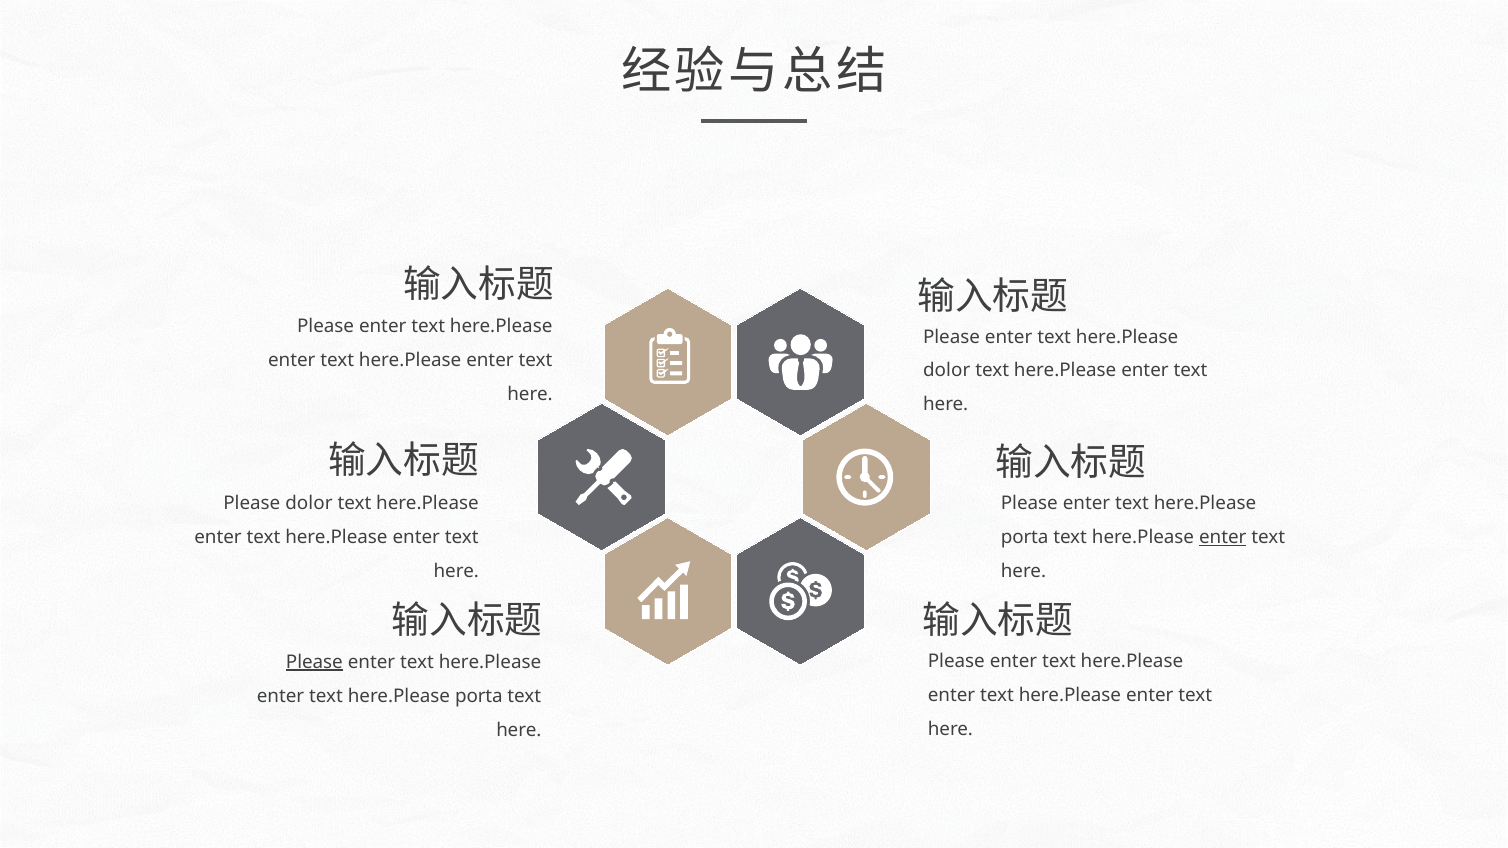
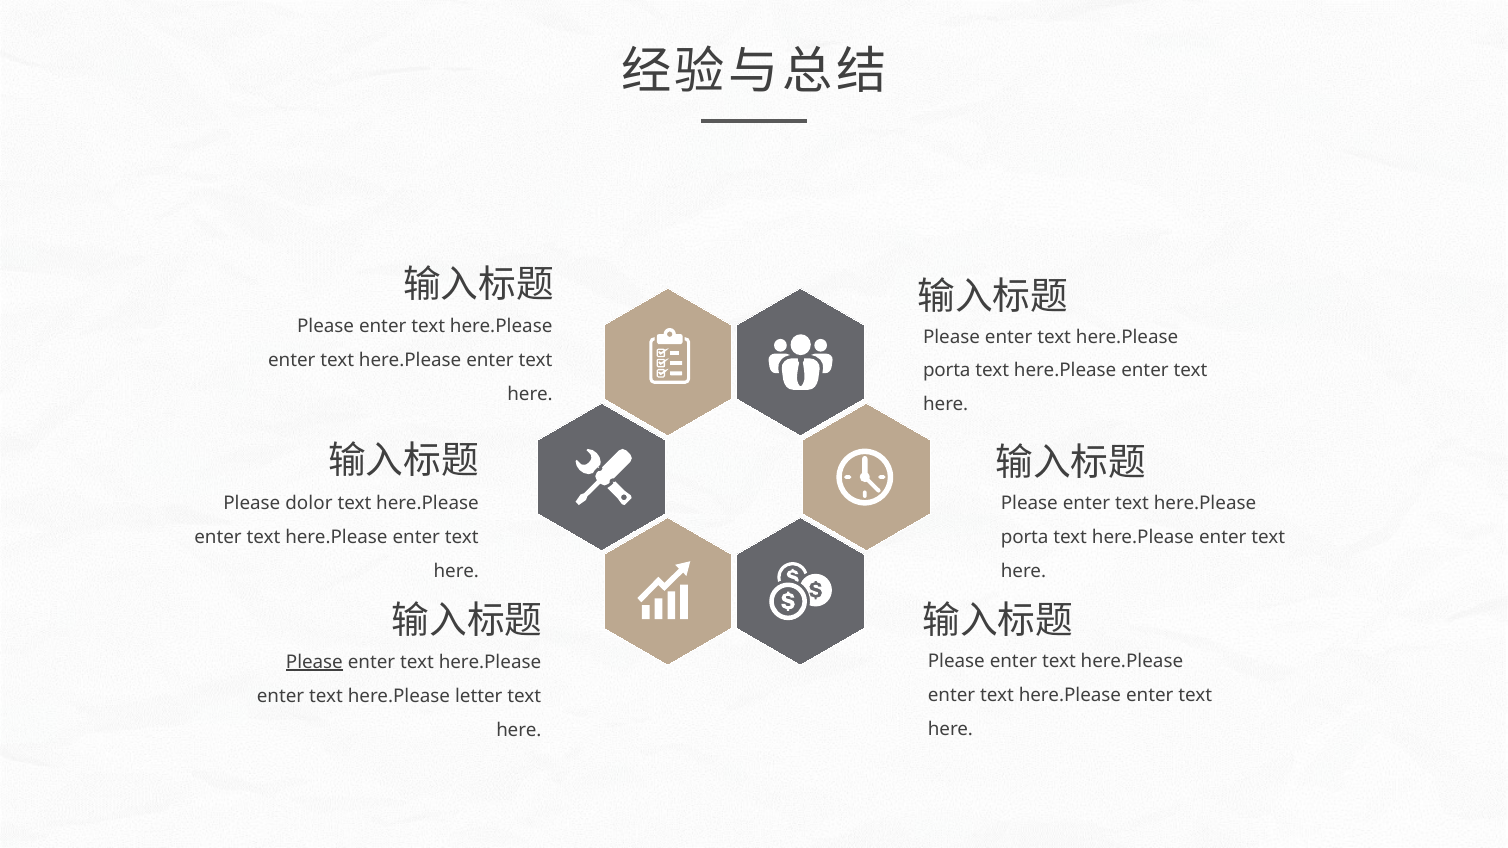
dolor at (947, 371): dolor -> porta
enter at (1223, 538) underline: present -> none
porta at (479, 696): porta -> letter
